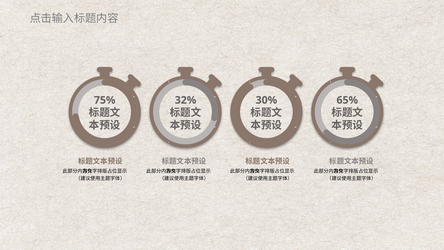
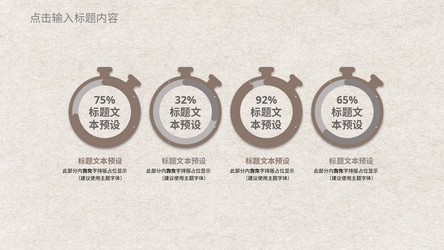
30%: 30% -> 92%
